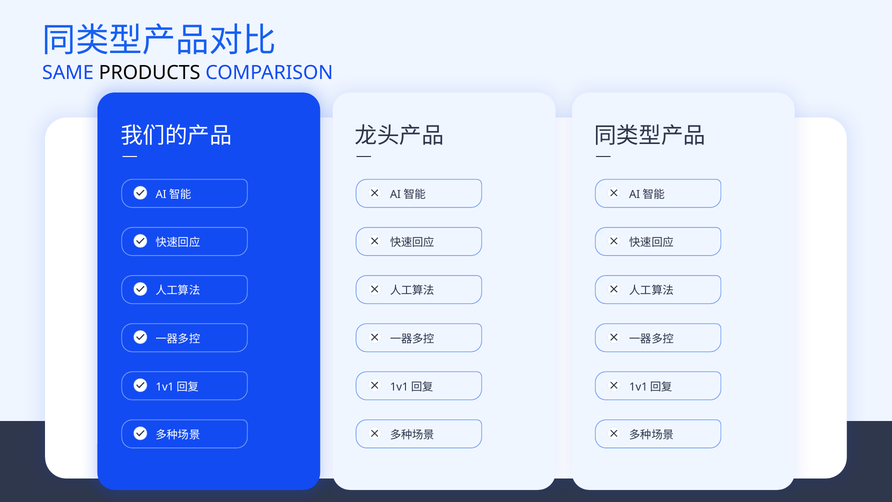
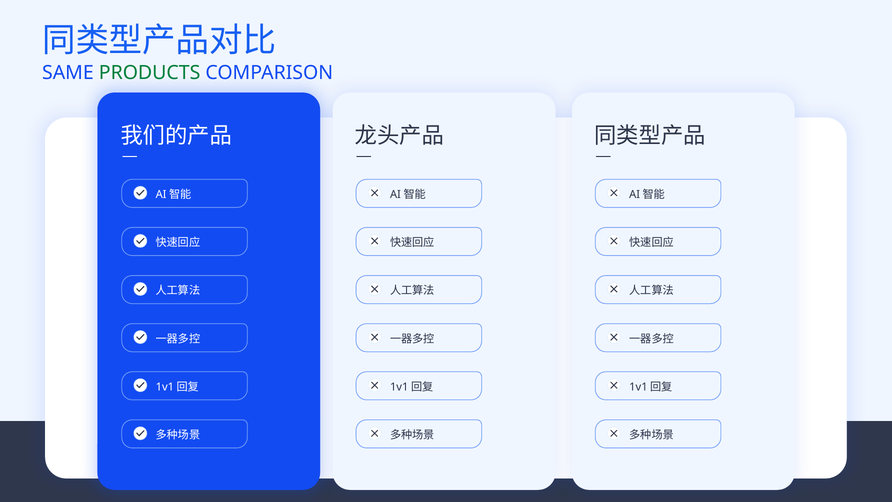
PRODUCTS colour: black -> green
